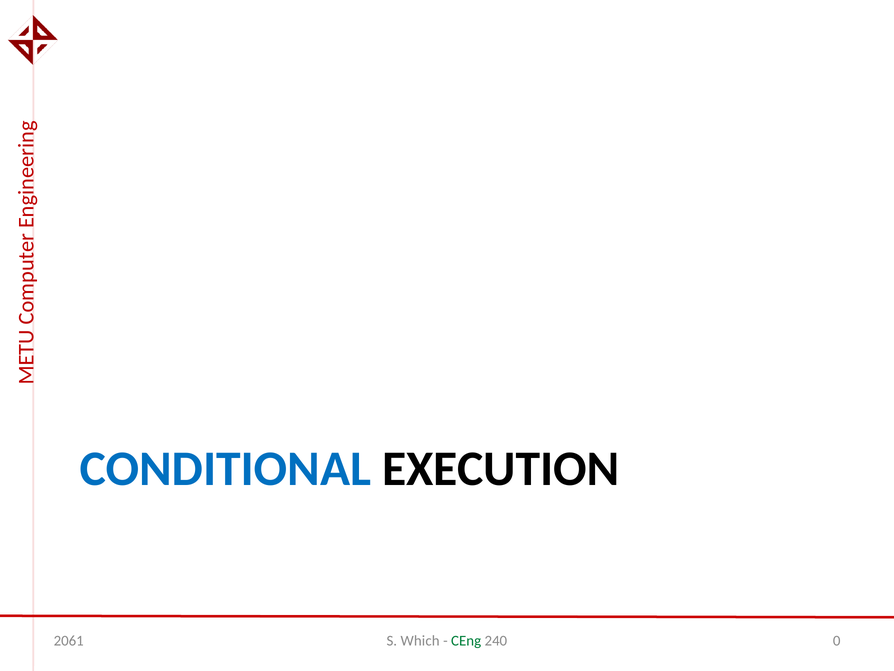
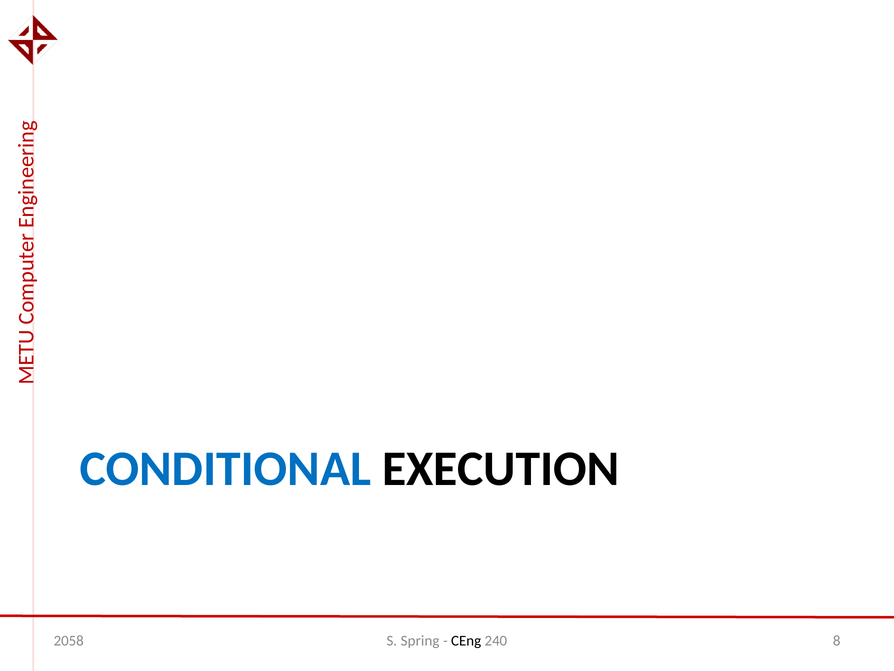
2061: 2061 -> 2058
Which: Which -> Spring
CEng colour: green -> black
0: 0 -> 8
